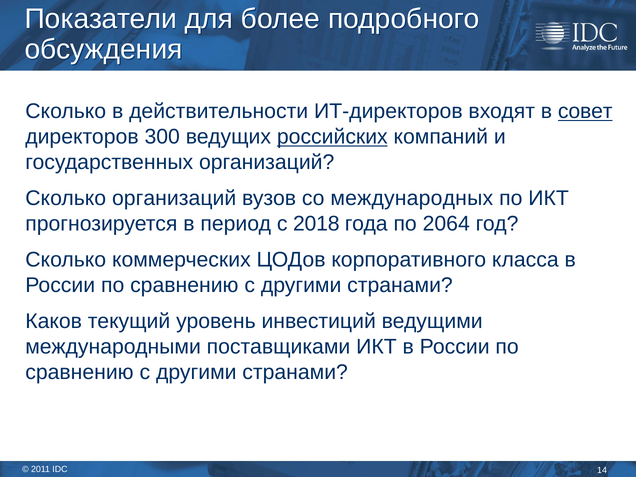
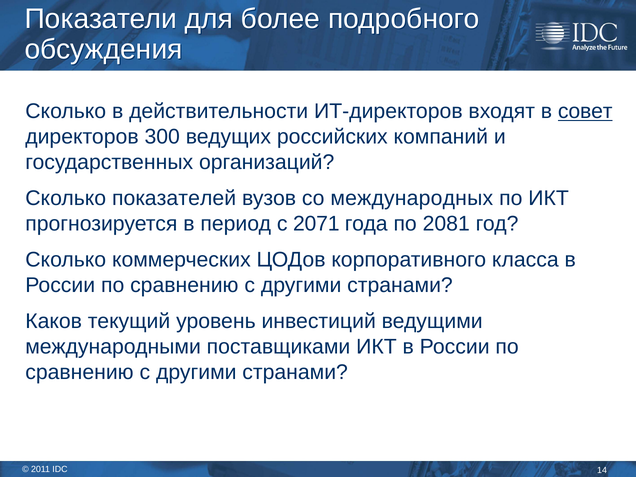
российских underline: present -> none
Сколько организаций: организаций -> показателей
2018: 2018 -> 2071
2064: 2064 -> 2081
